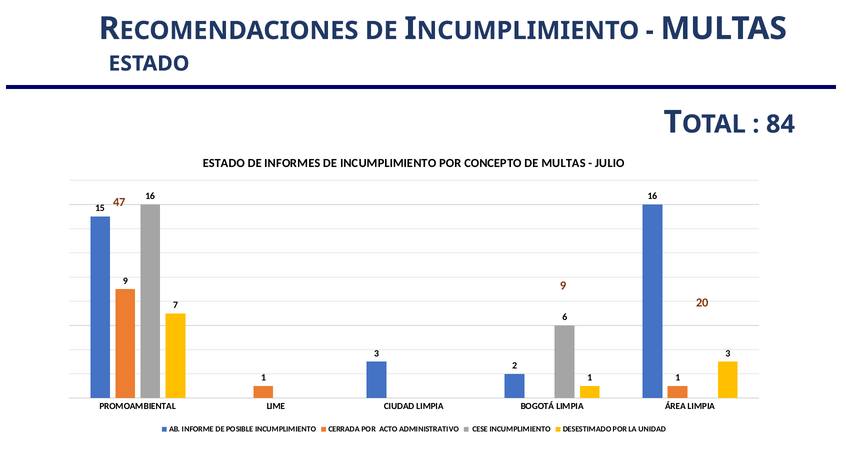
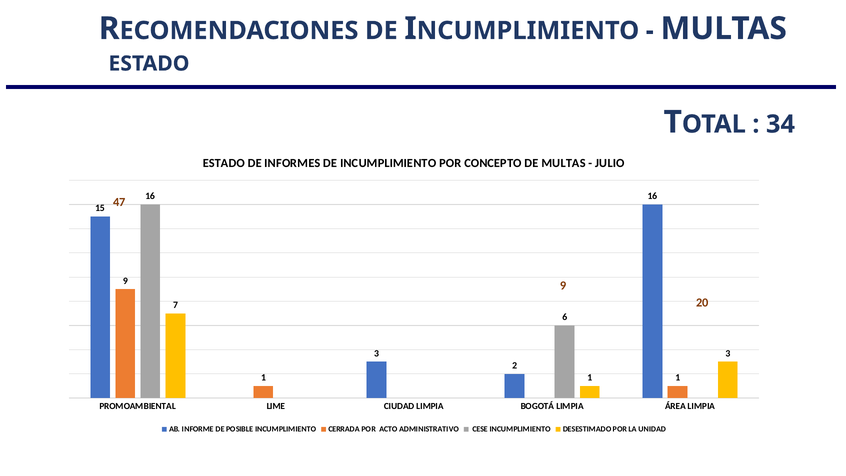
84: 84 -> 34
